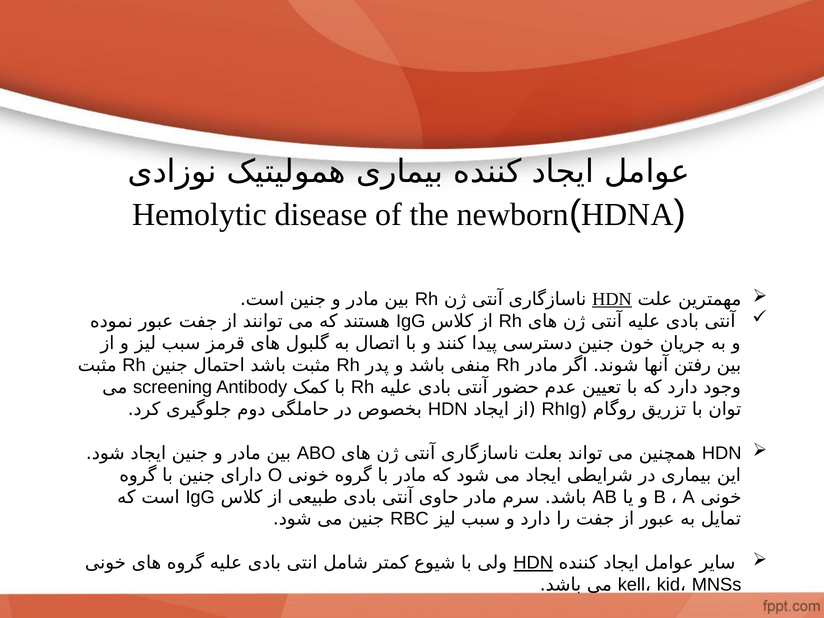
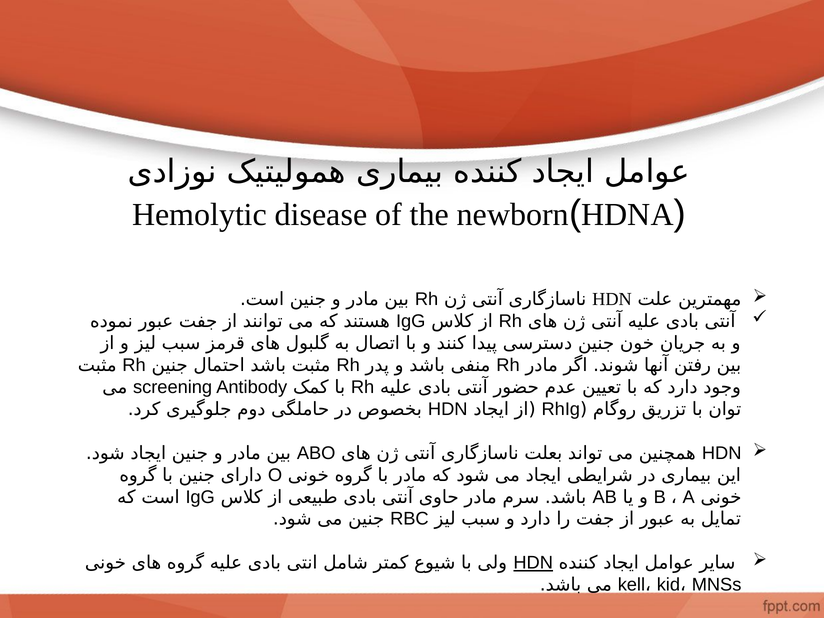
HDN at (612, 299) underline: present -> none
